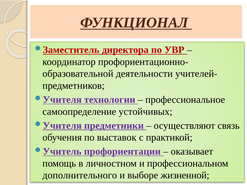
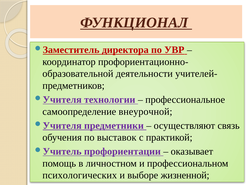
устойчивых: устойчивых -> внеурочной
дополнительного: дополнительного -> психологических
